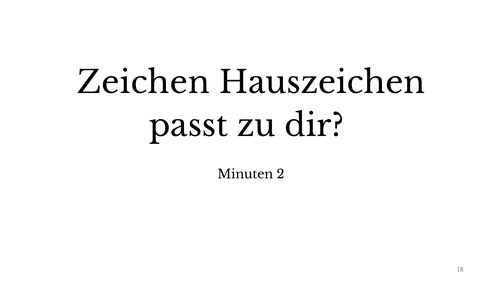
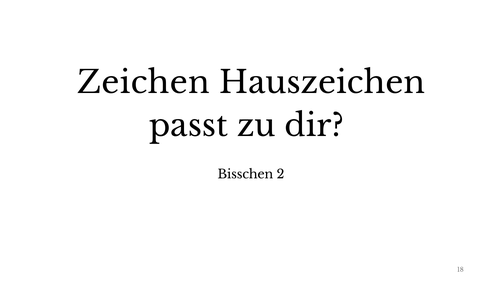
Minuten: Minuten -> Bisschen
